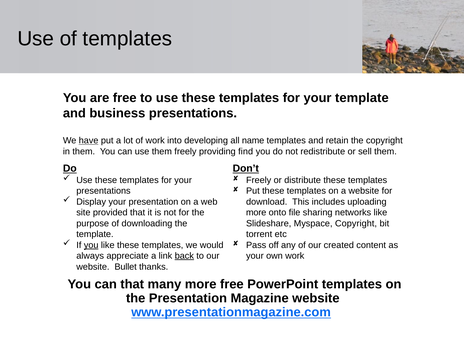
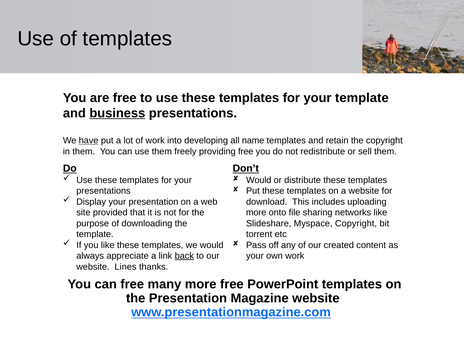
business underline: none -> present
providing find: find -> free
Freely at (259, 180): Freely -> Would
you at (91, 245) underline: present -> none
Bullet: Bullet -> Lines
can that: that -> free
